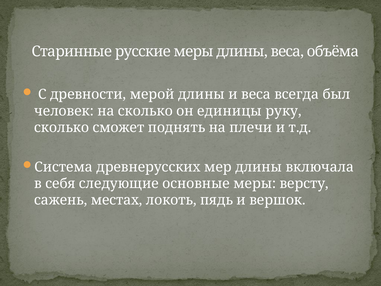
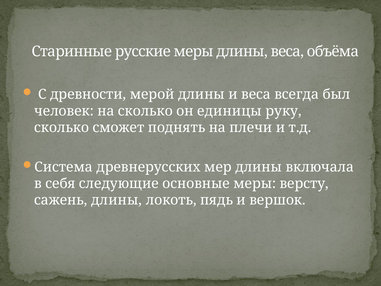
сажень местах: местах -> длины
